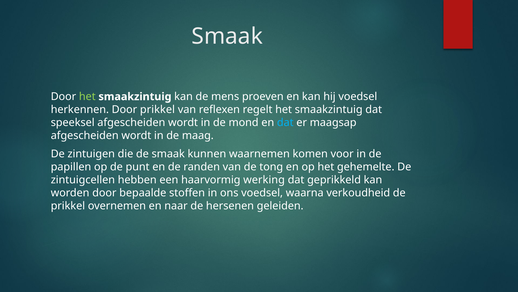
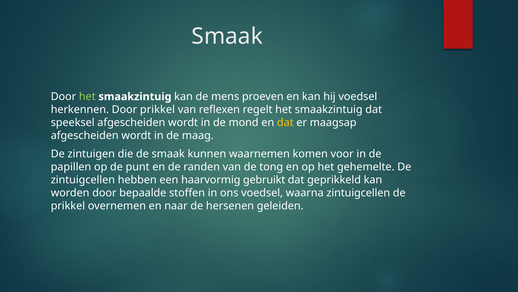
dat at (285, 122) colour: light blue -> yellow
werking: werking -> gebruikt
waarna verkoudheid: verkoudheid -> zintuigcellen
